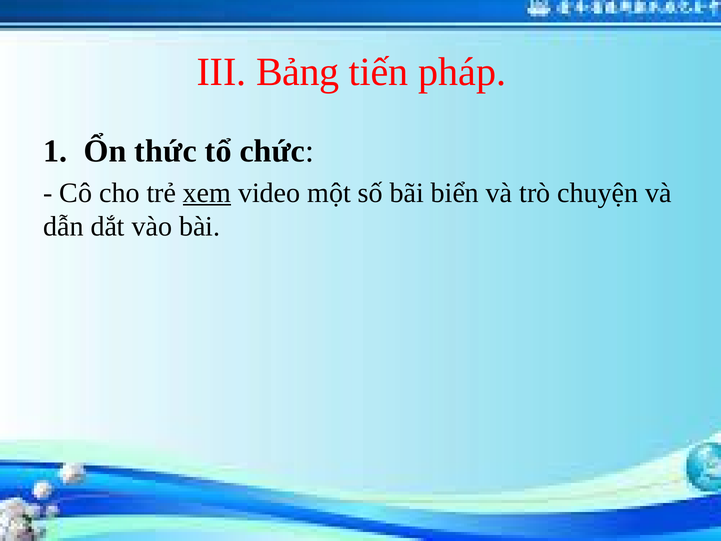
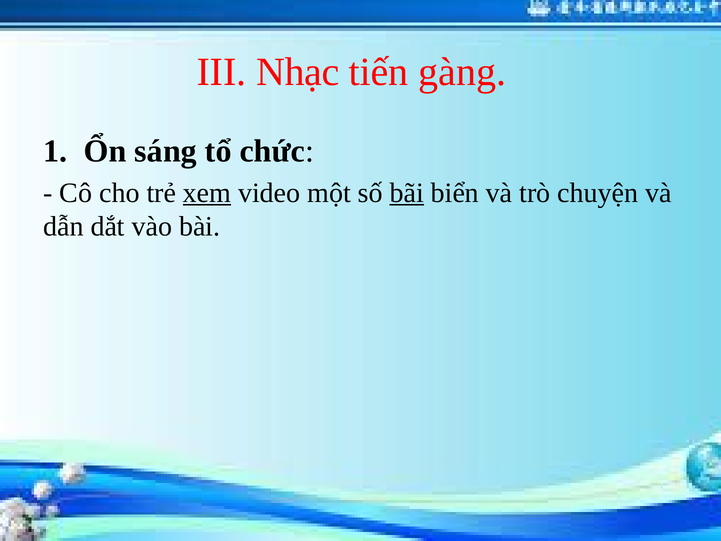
Bảng: Bảng -> Nhạc
pháp: pháp -> gàng
thức: thức -> sáng
bãi underline: none -> present
